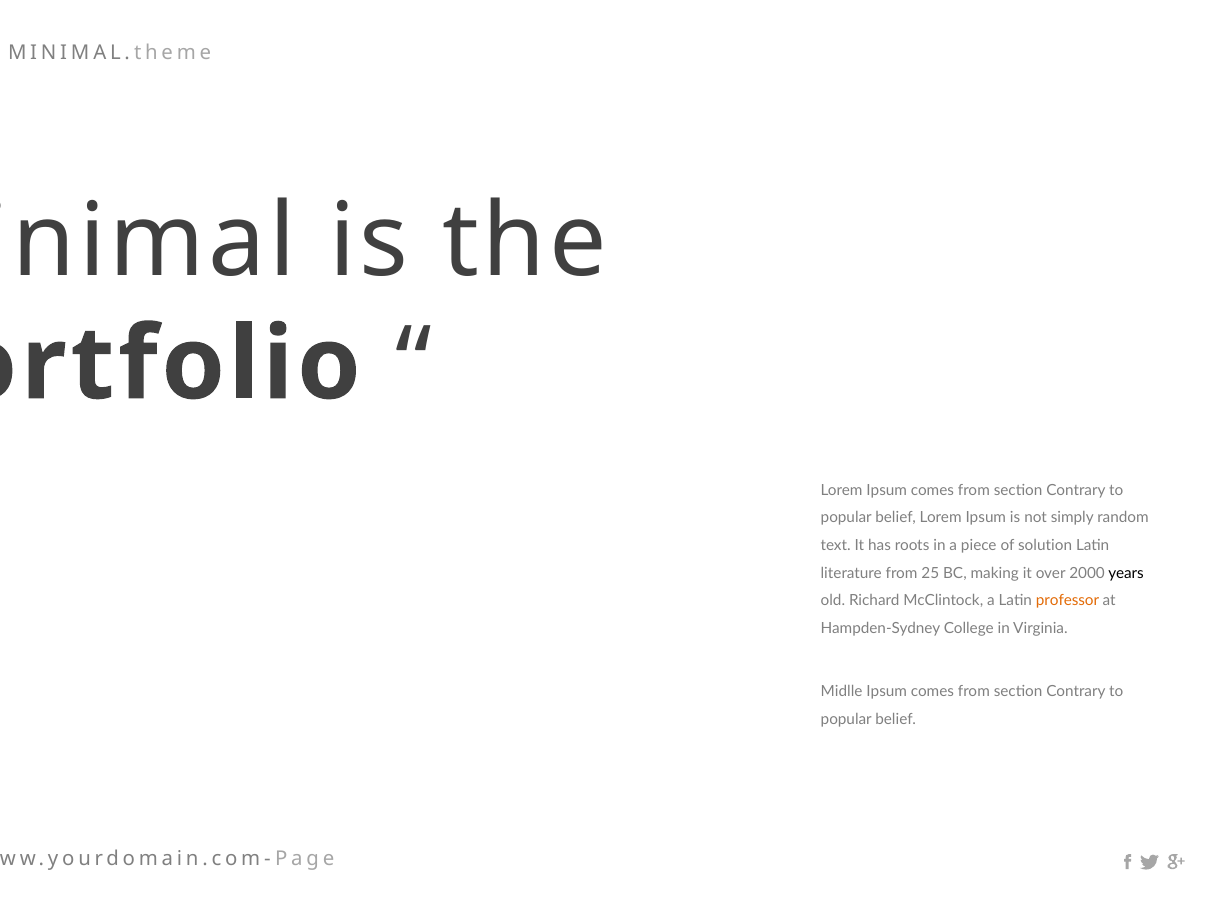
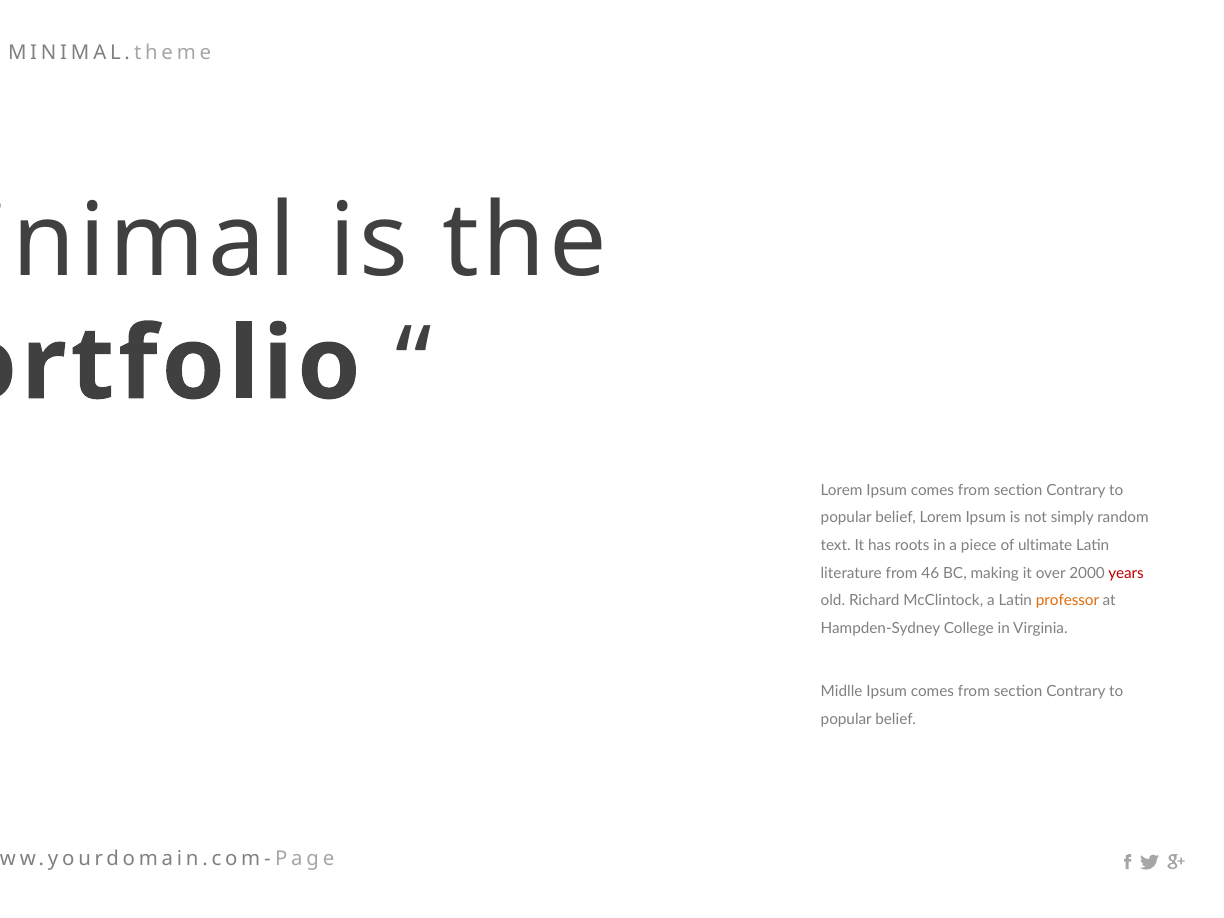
solution: solution -> ultimate
25: 25 -> 46
years colour: black -> red
